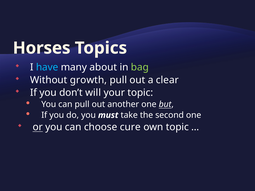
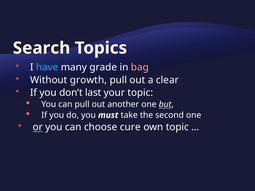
Horses: Horses -> Search
about: about -> grade
bag colour: light green -> pink
will: will -> last
